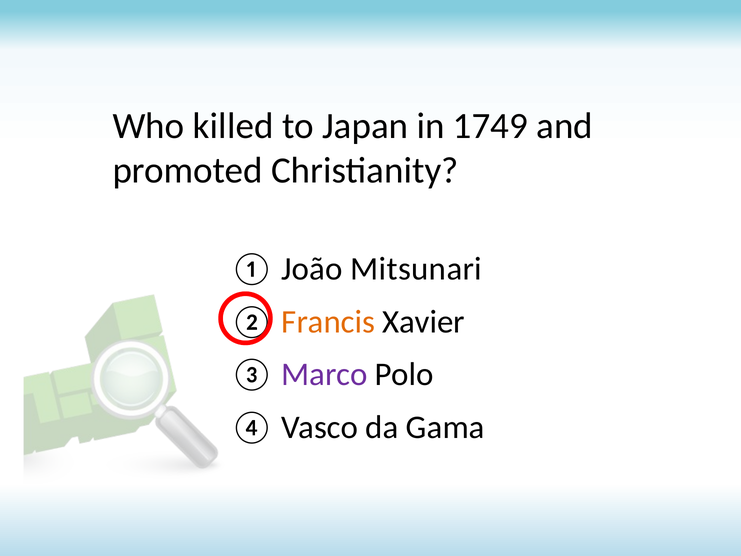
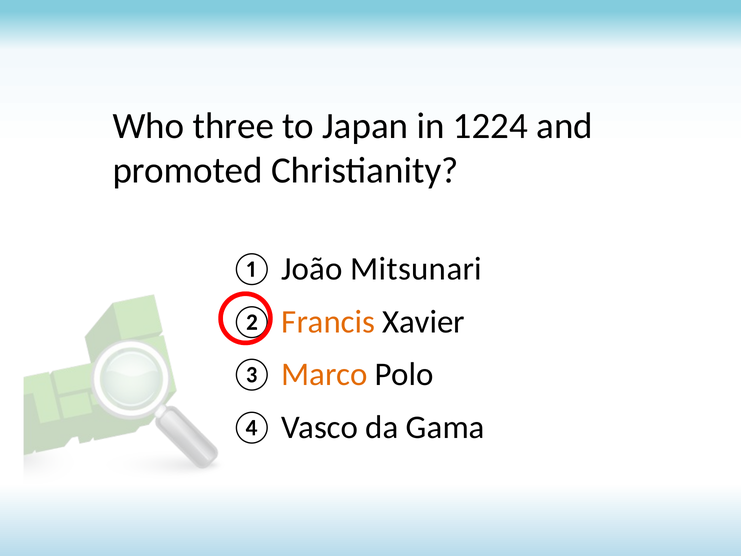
killed: killed -> three
1749: 1749 -> 1224
Marco colour: purple -> orange
